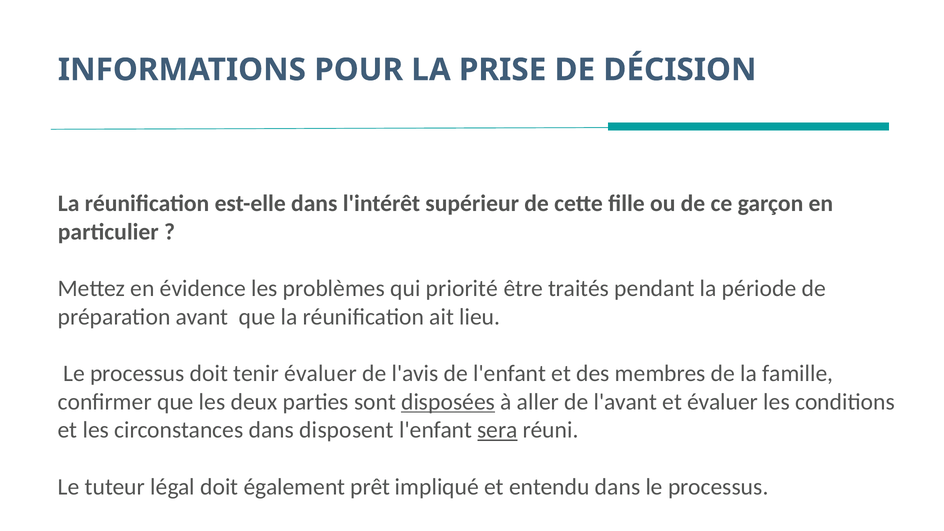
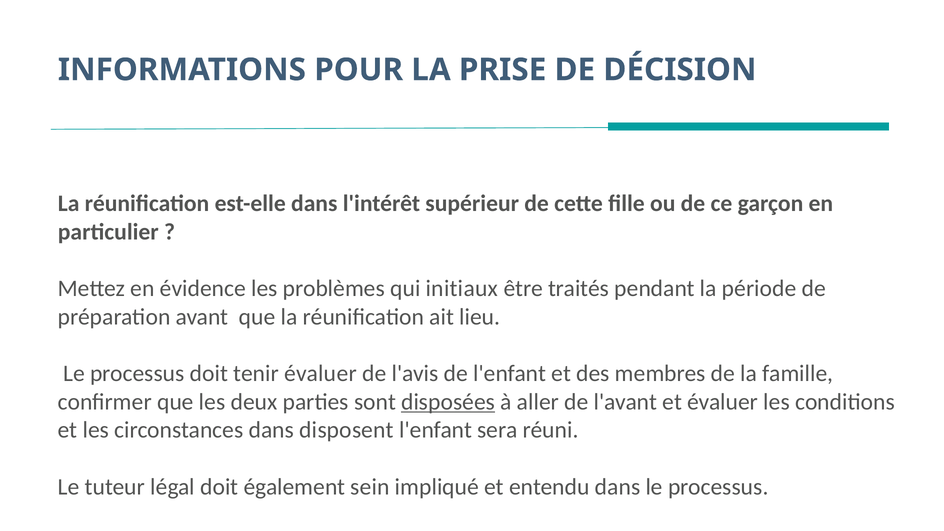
priorité: priorité -> initiaux
sera underline: present -> none
prêt: prêt -> sein
